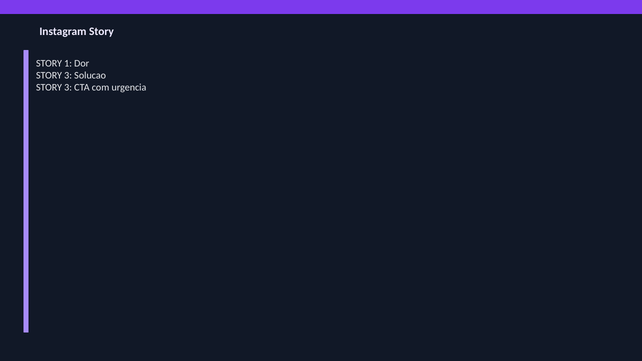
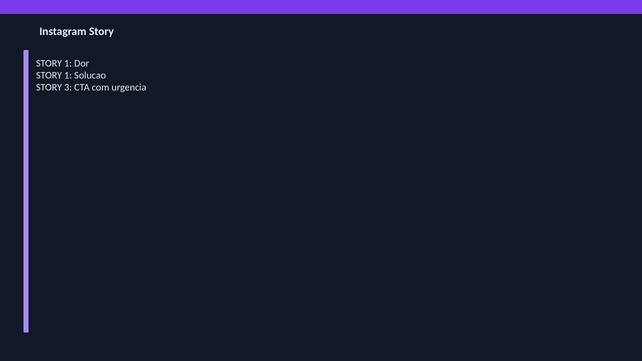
3 at (68, 76): 3 -> 1
